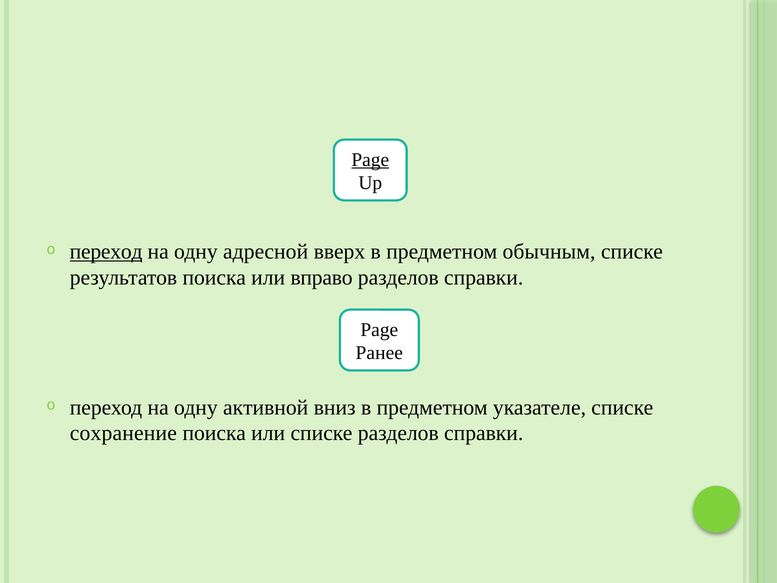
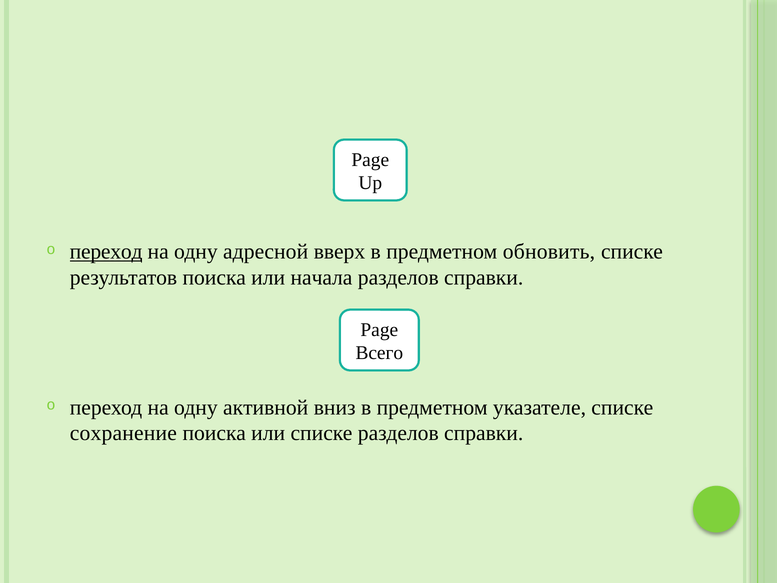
Page at (370, 160) underline: present -> none
обычным: обычным -> обновить
вправо: вправо -> начала
Ранее: Ранее -> Всего
